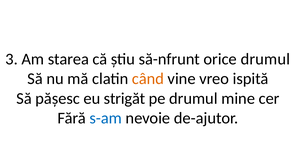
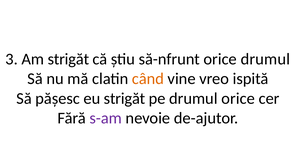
Am starea: starea -> strigăt
drumul mine: mine -> orice
s-am colour: blue -> purple
